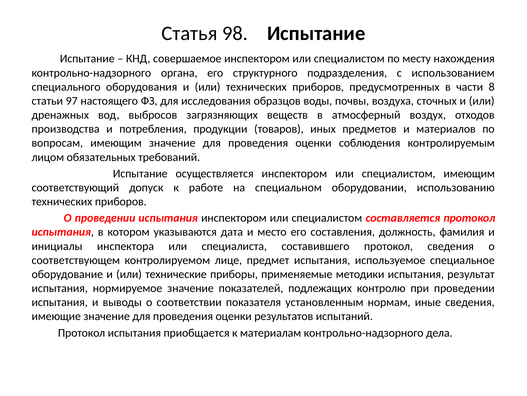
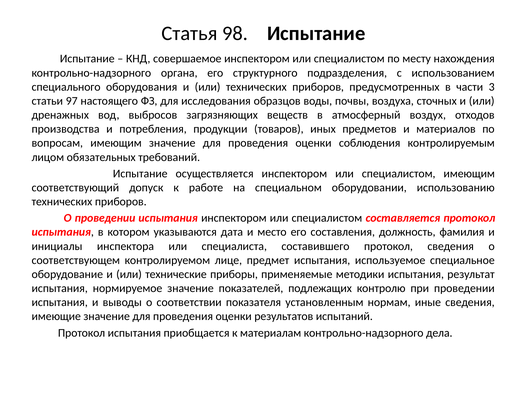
8: 8 -> 3
